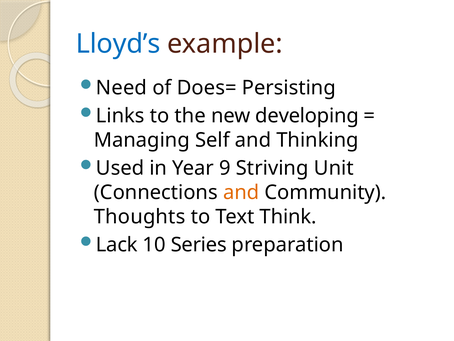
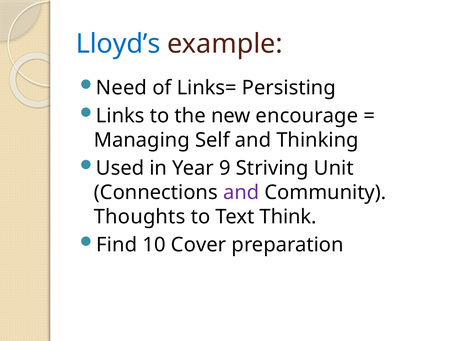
Does=: Does= -> Links=
developing: developing -> encourage
and at (241, 192) colour: orange -> purple
Lack: Lack -> Find
Series: Series -> Cover
